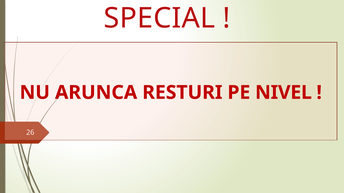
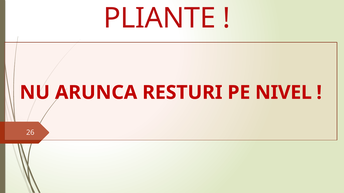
SPECIAL: SPECIAL -> PLIANTE
